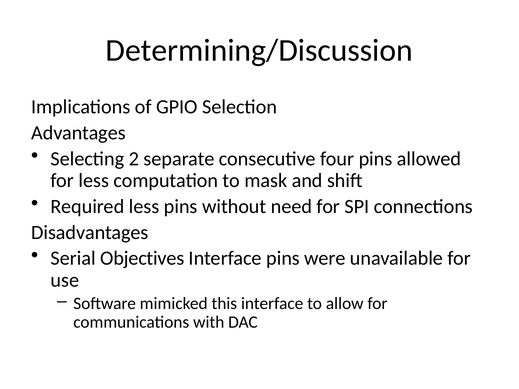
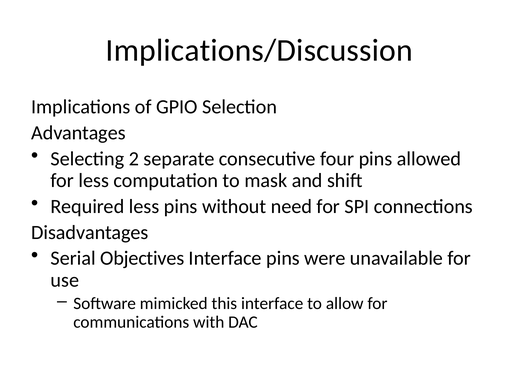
Determining/Discussion: Determining/Discussion -> Implications/Discussion
